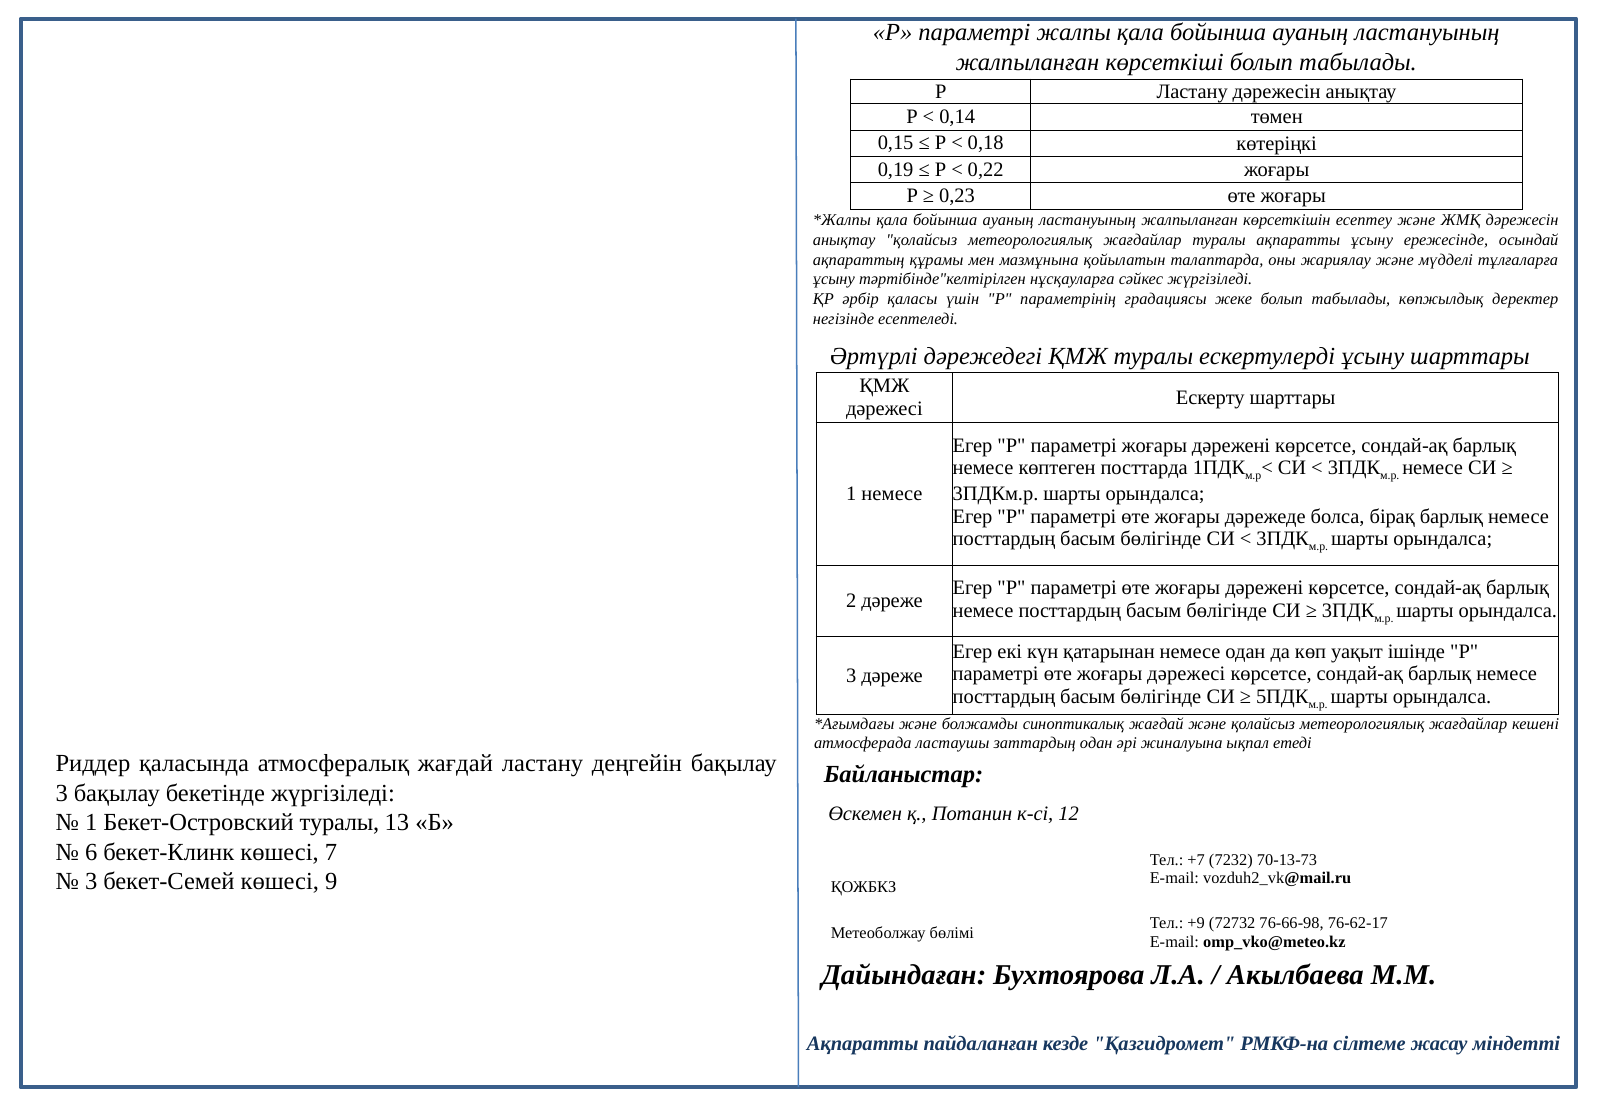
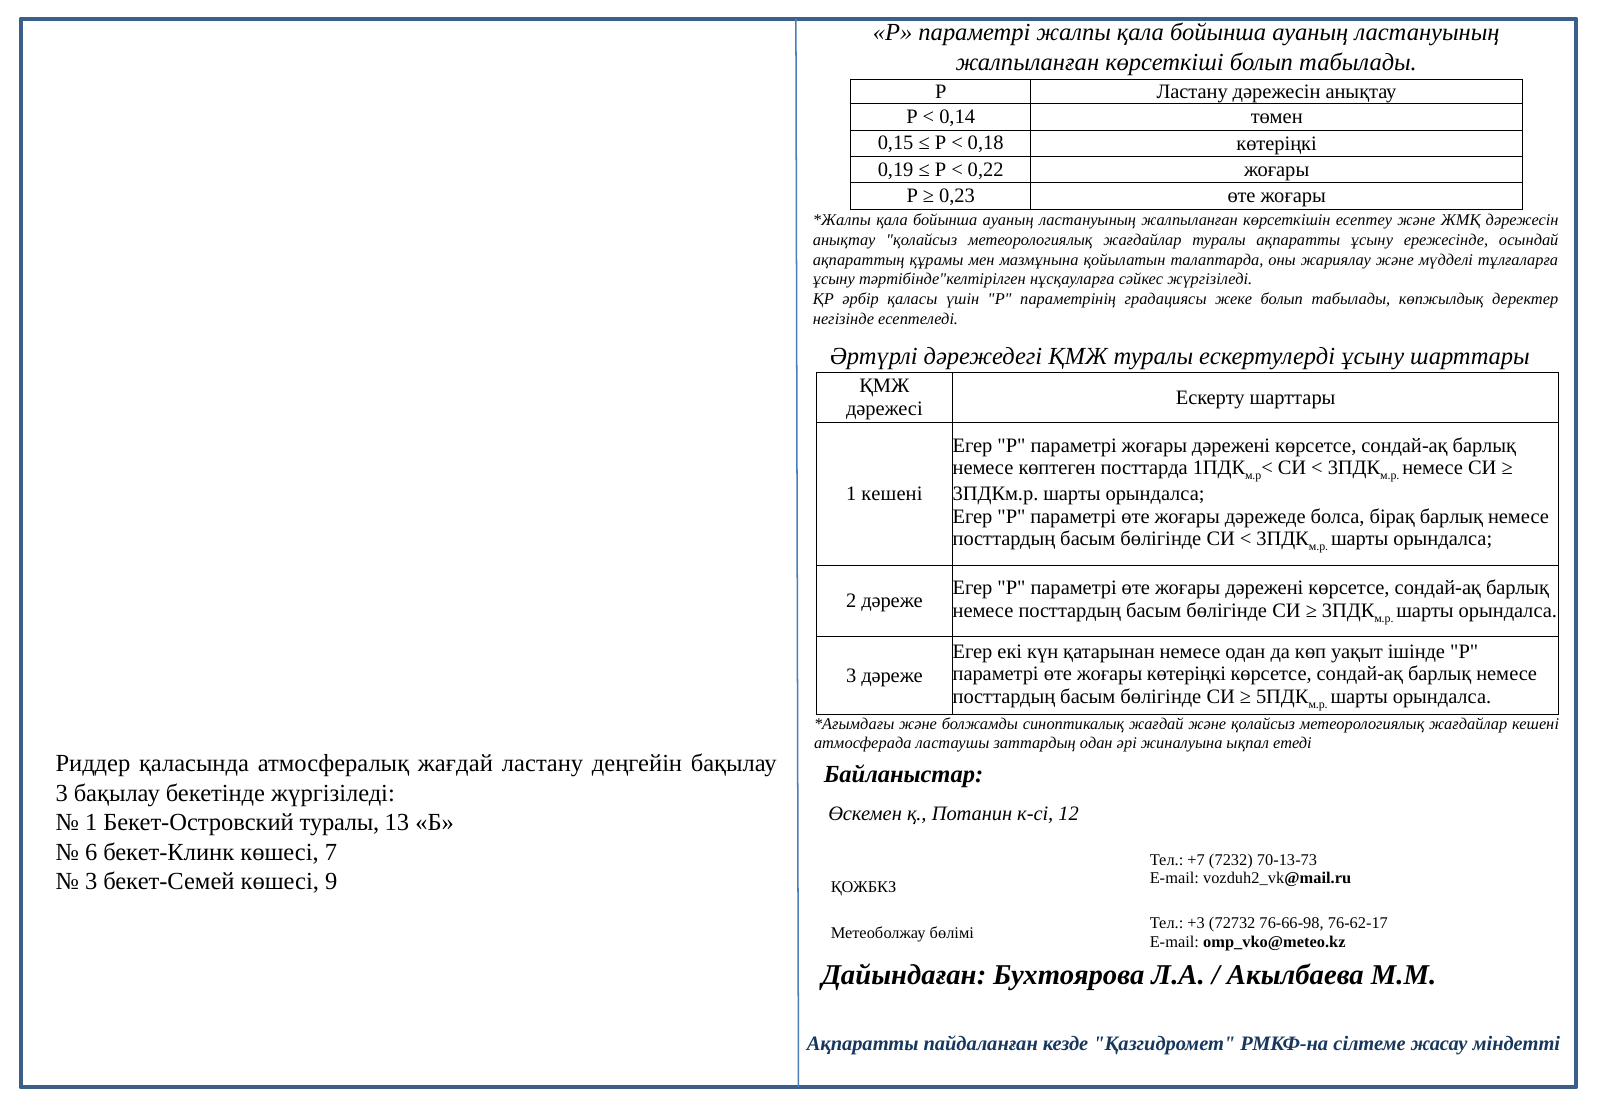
1 немесе: немесе -> кешені
жоғары дәрежесі: дәрежесі -> көтеріңкі
+9: +9 -> +3
